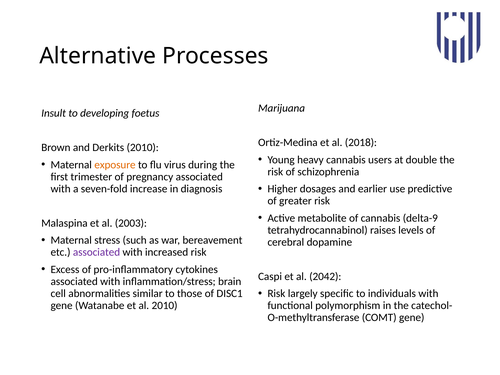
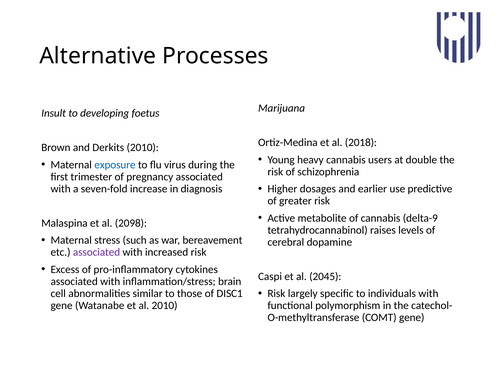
exposure colour: orange -> blue
2003: 2003 -> 2098
2042: 2042 -> 2045
